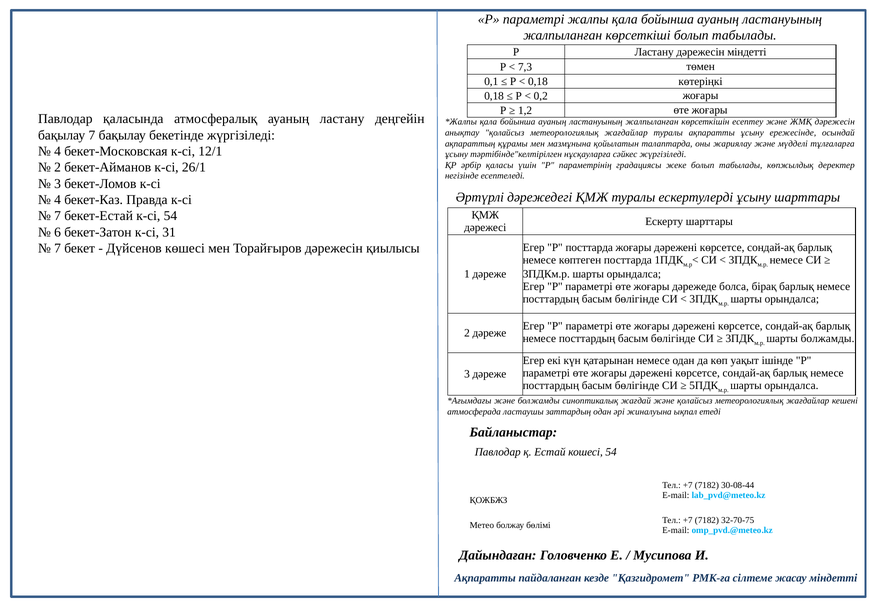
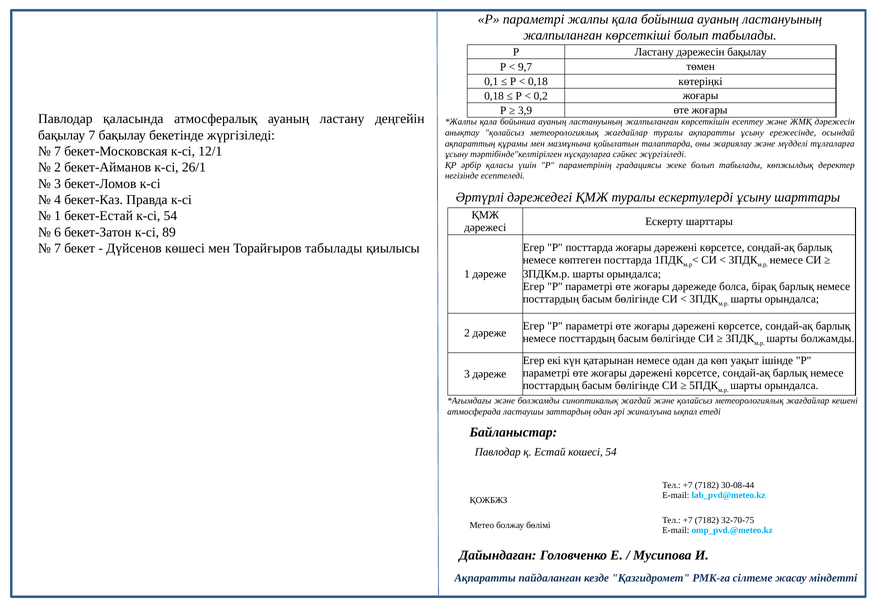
дәрежесін міндетті: міндетті -> бақылау
7,3: 7,3 -> 9,7
1,2: 1,2 -> 3,9
4 at (58, 151): 4 -> 7
7 at (58, 216): 7 -> 1
31: 31 -> 89
Торайғыров дәрежесін: дәрежесін -> табылады
